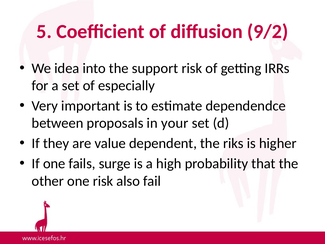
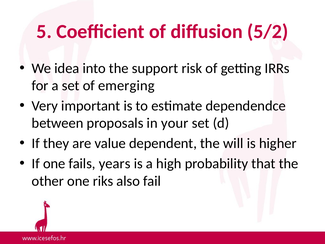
9/2: 9/2 -> 5/2
especially: especially -> emerging
riks: riks -> will
surge: surge -> years
one risk: risk -> riks
